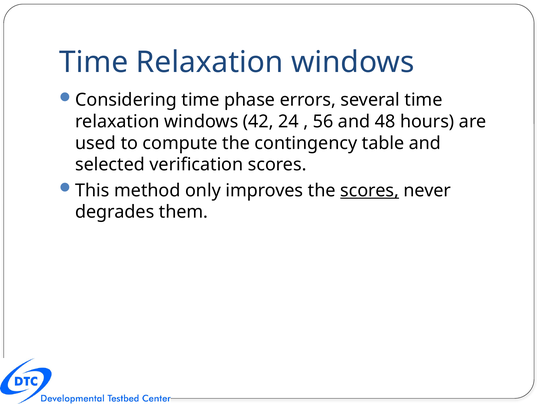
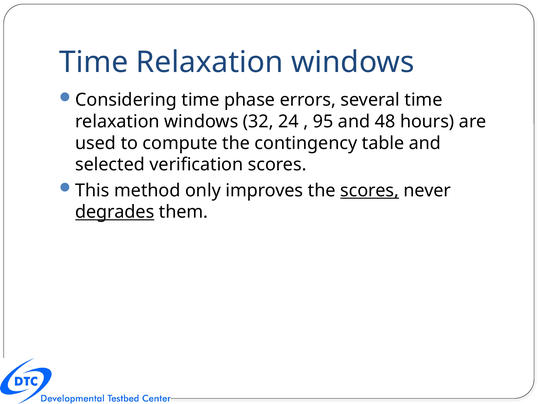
42: 42 -> 32
56: 56 -> 95
degrades underline: none -> present
